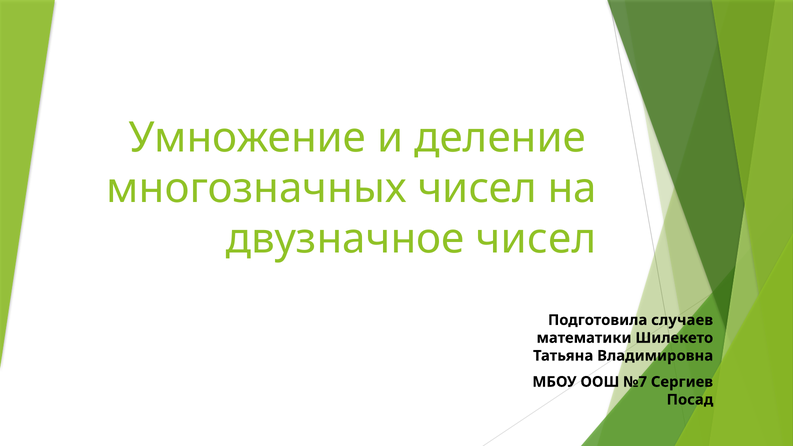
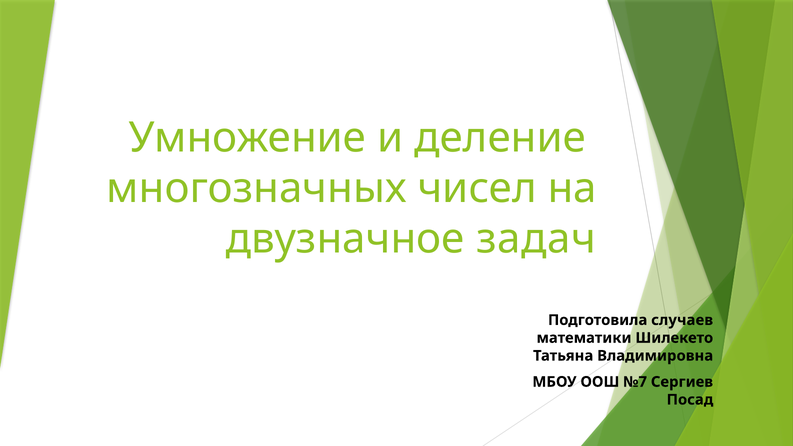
двузначное чисел: чисел -> задач
